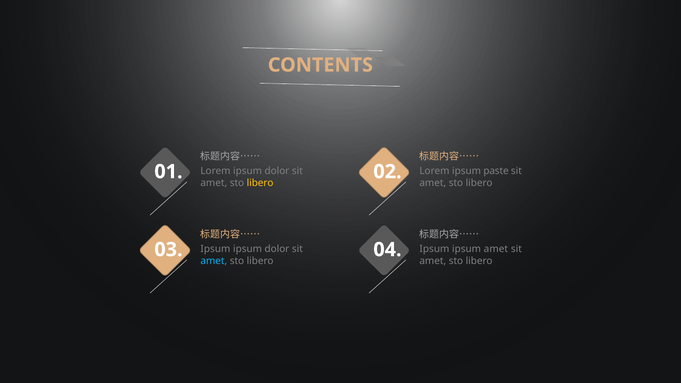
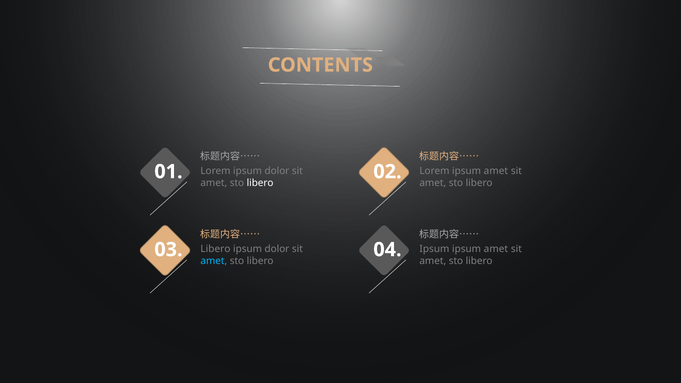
Lorem ipsum paste: paste -> amet
libero at (260, 183) colour: yellow -> white
Ipsum at (215, 249): Ipsum -> Libero
